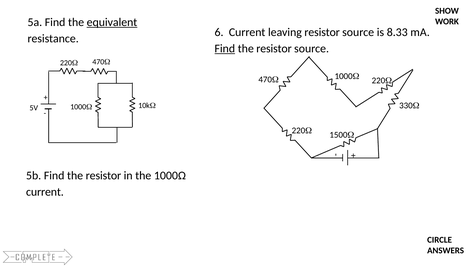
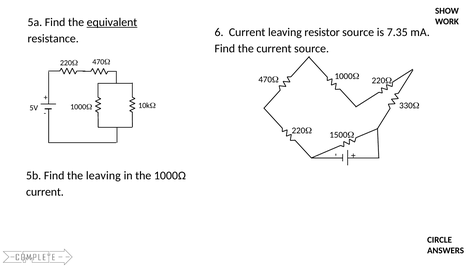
8.33: 8.33 -> 7.35
Find at (225, 49) underline: present -> none
resistor at (274, 49): resistor -> current
5b Find the resistor: resistor -> leaving
